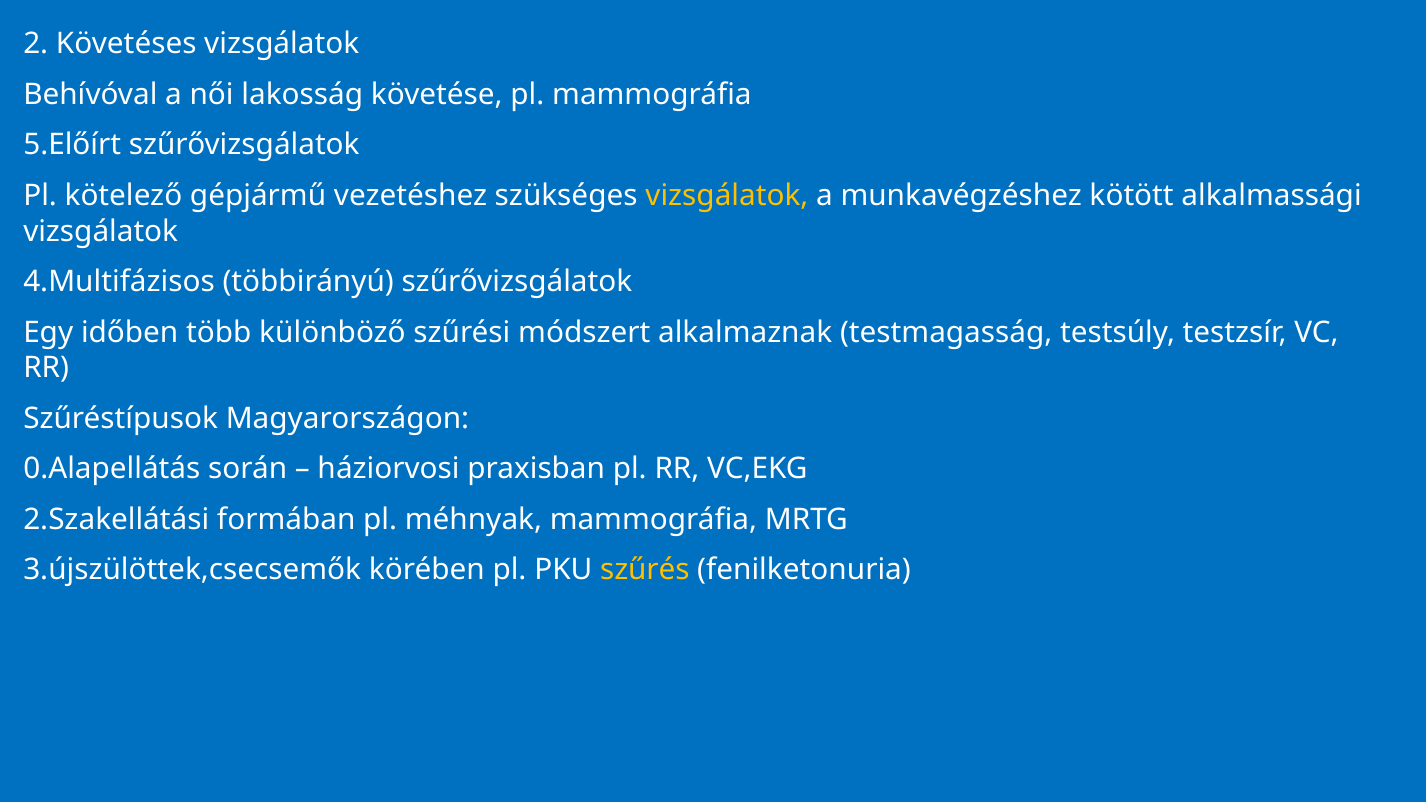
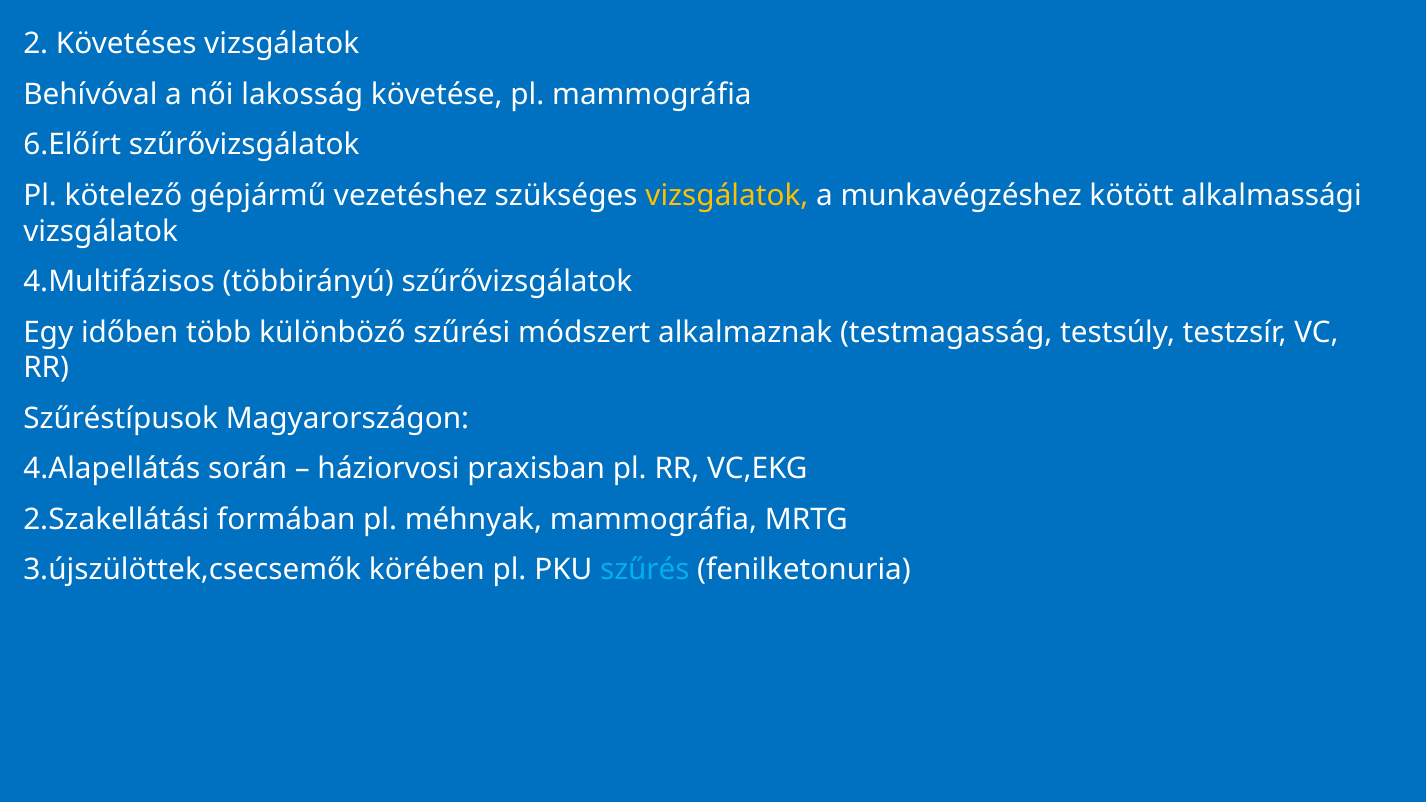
5.Előírt: 5.Előírt -> 6.Előírt
0.Alapellátás: 0.Alapellátás -> 4.Alapellátás
szűrés colour: yellow -> light blue
